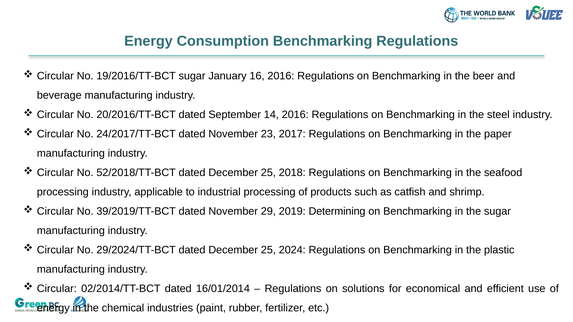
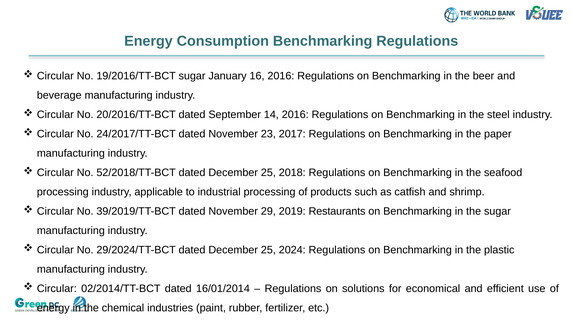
Determining: Determining -> Restaurants
